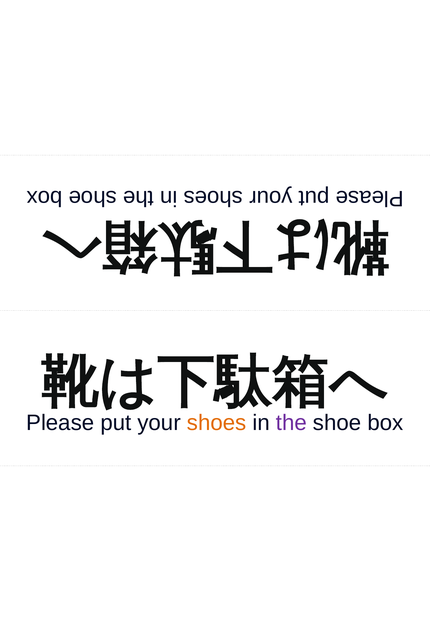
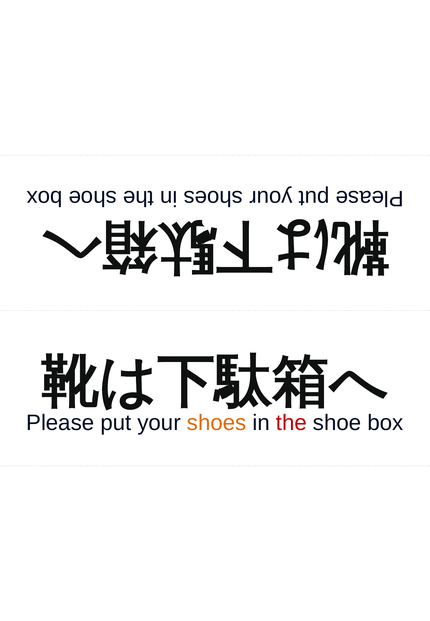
the colour: purple -> red
